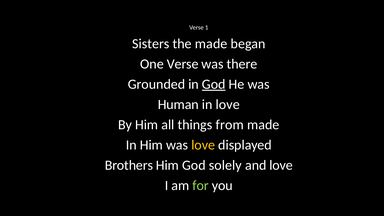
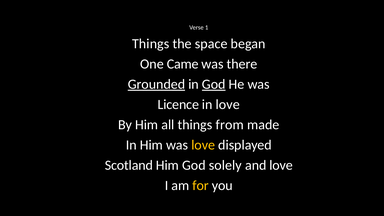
Sisters at (151, 44): Sisters -> Things
the made: made -> space
One Verse: Verse -> Came
Grounded underline: none -> present
Human: Human -> Licence
Brothers: Brothers -> Scotland
for colour: light green -> yellow
